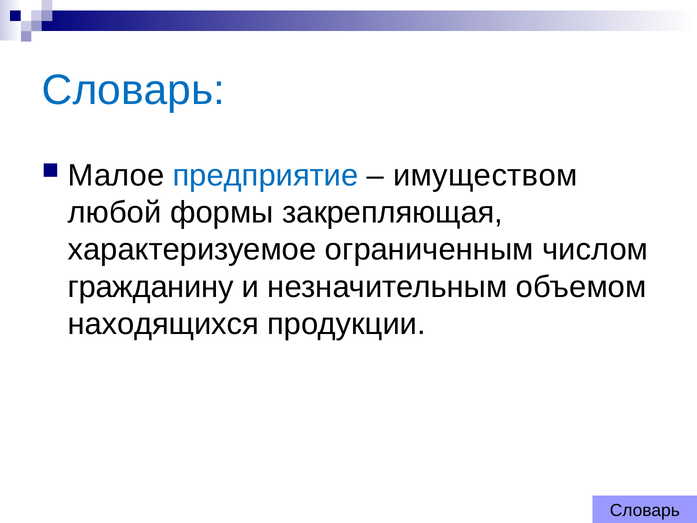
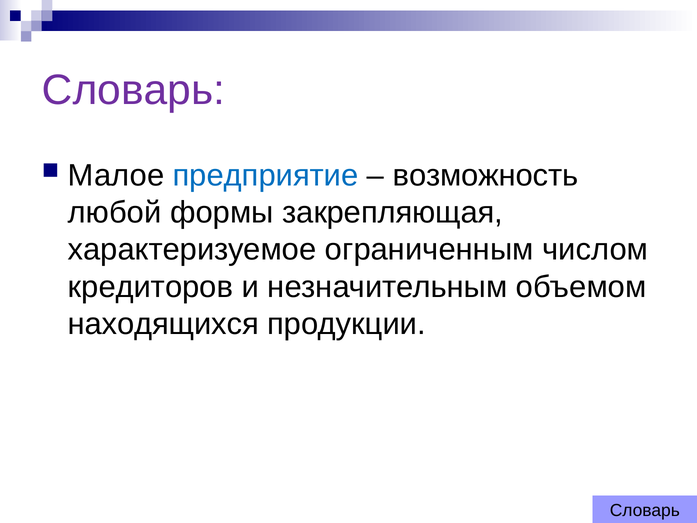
Словарь at (133, 90) colour: blue -> purple
имуществом: имуществом -> возможность
гражданину: гражданину -> кредиторов
